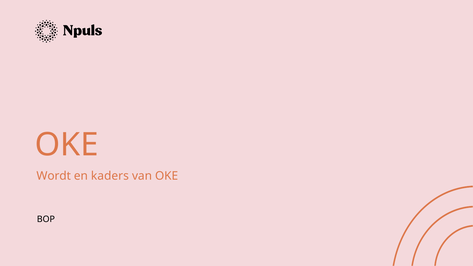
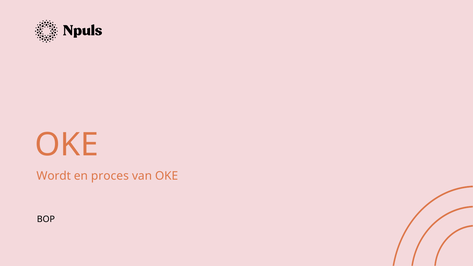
kaders: kaders -> proces
